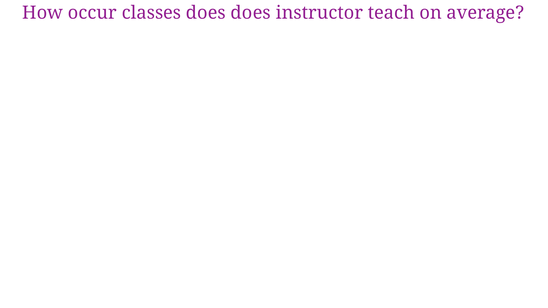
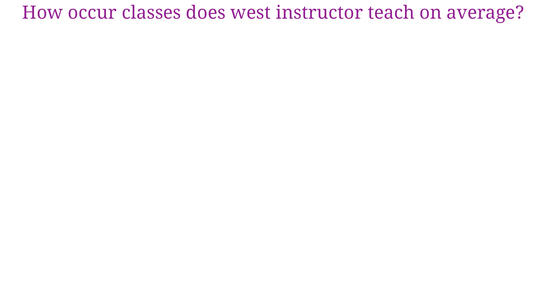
does does: does -> west
